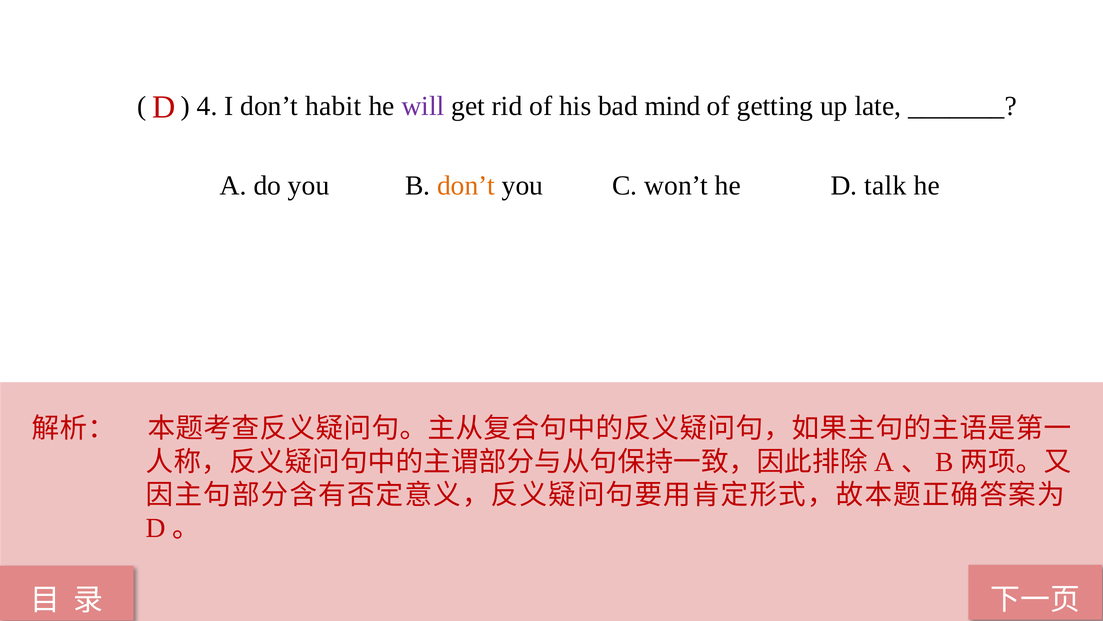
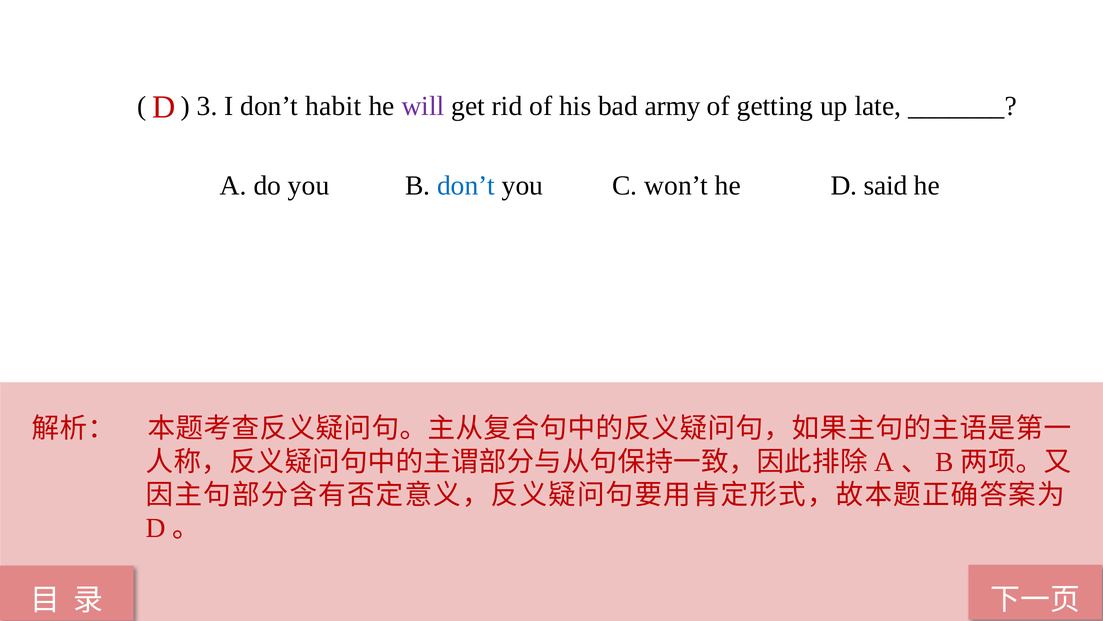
4: 4 -> 3
mind: mind -> army
don’t at (466, 185) colour: orange -> blue
talk: talk -> said
